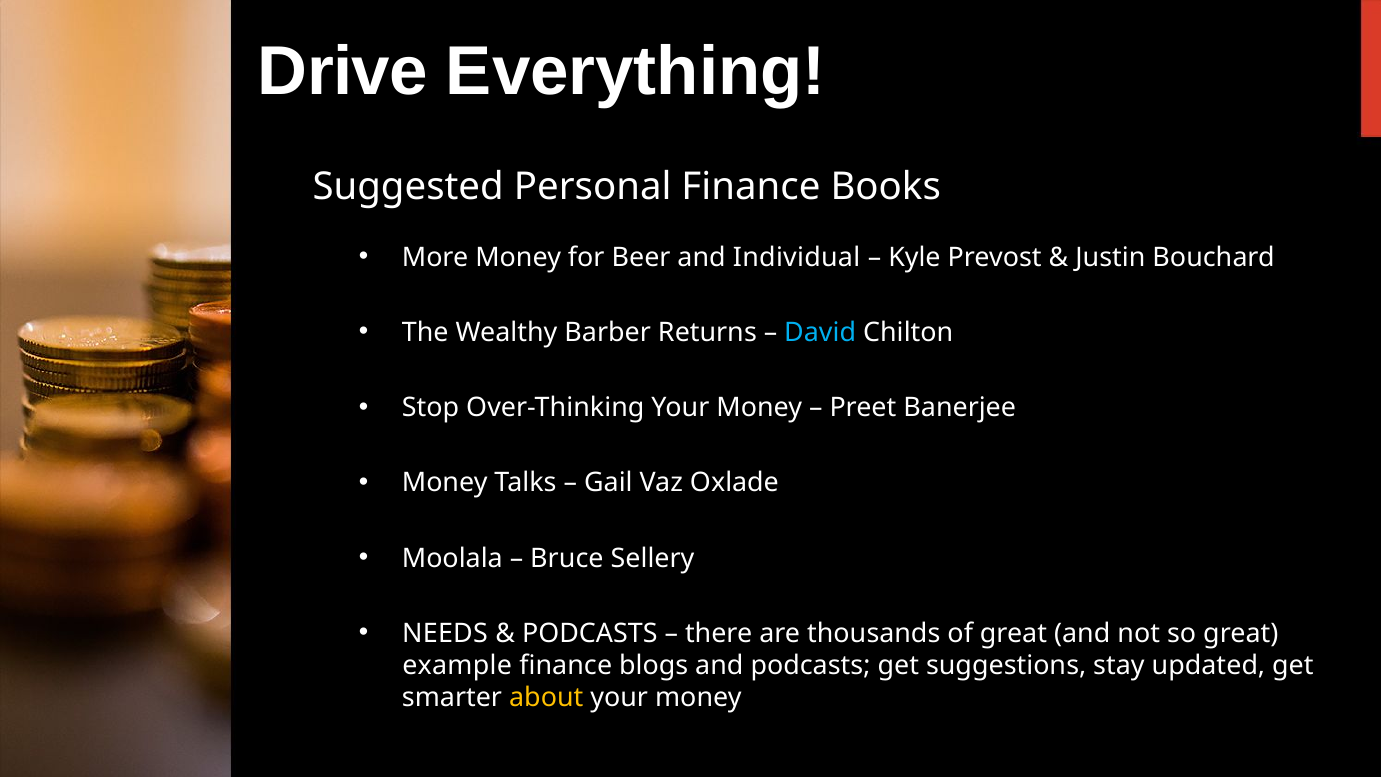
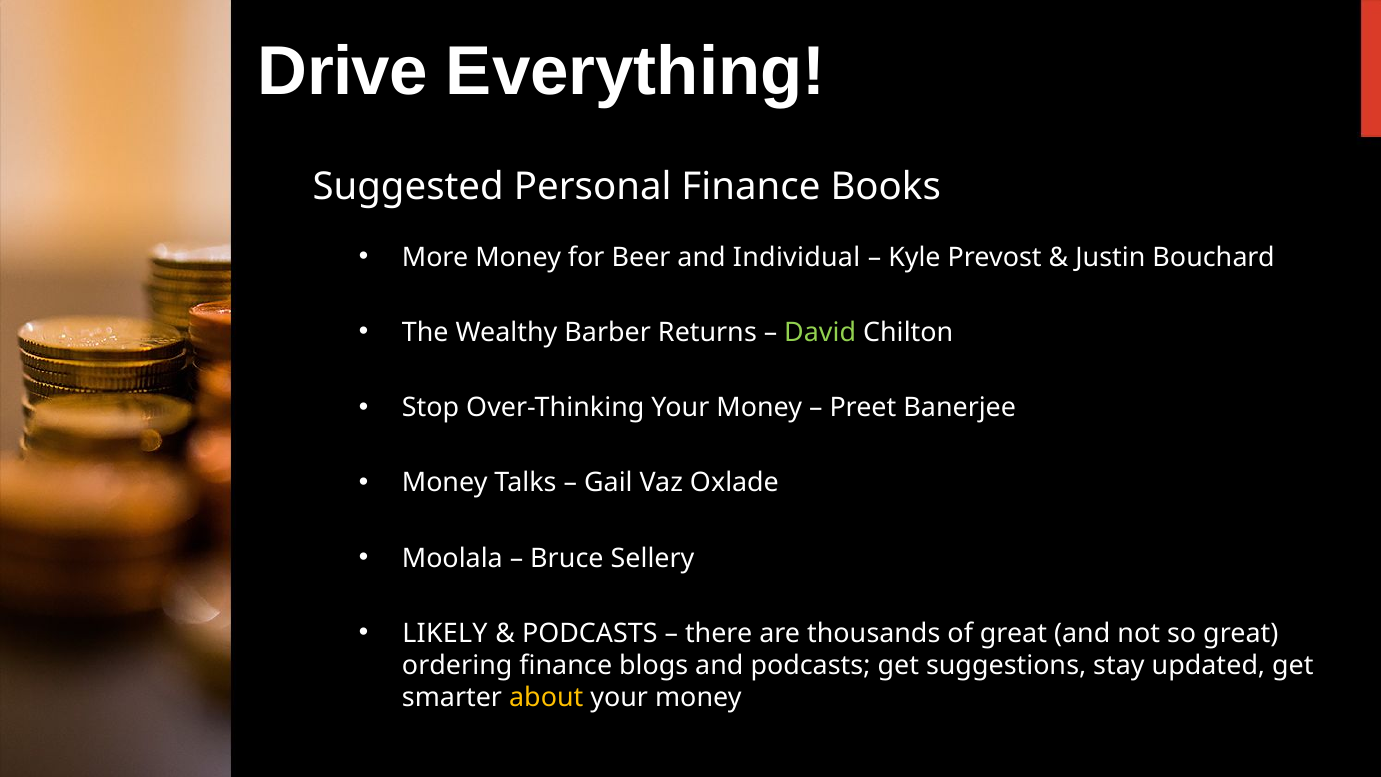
David colour: light blue -> light green
NEEDS: NEEDS -> LIKELY
example: example -> ordering
